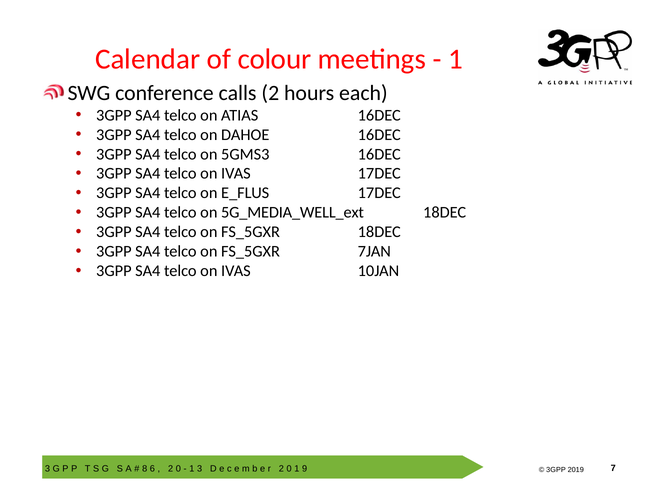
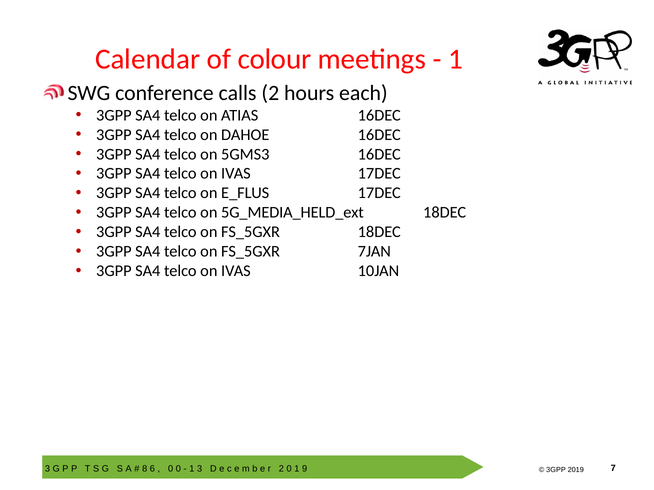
5G_MEDIA_WELL_ext: 5G_MEDIA_WELL_ext -> 5G_MEDIA_HELD_ext
2 at (171, 469): 2 -> 0
